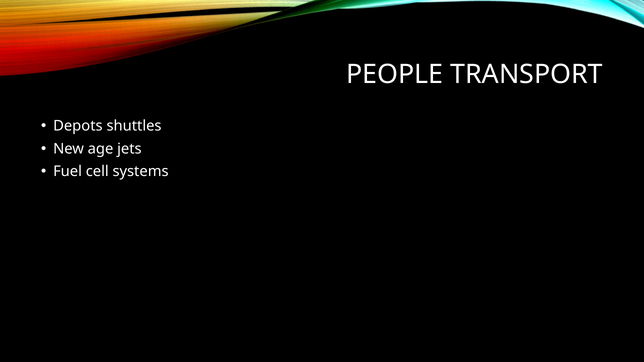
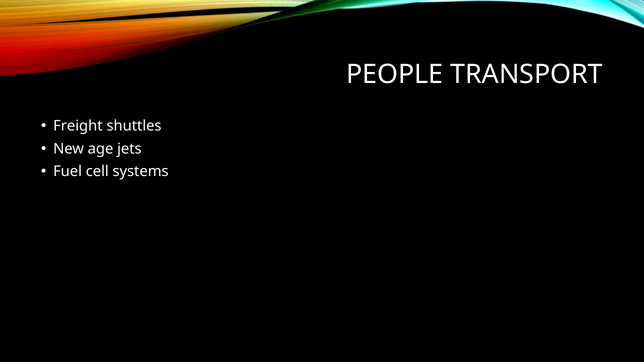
Depots: Depots -> Freight
